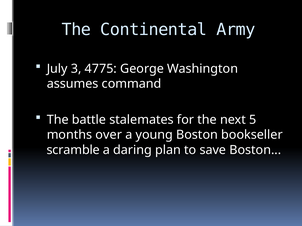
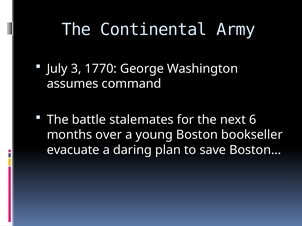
4775: 4775 -> 1770
5: 5 -> 6
scramble: scramble -> evacuate
